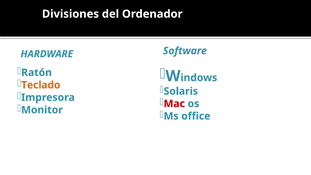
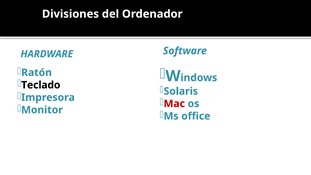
Teclado colour: orange -> black
